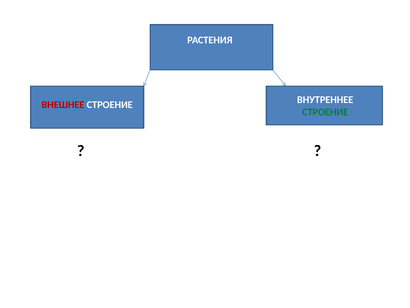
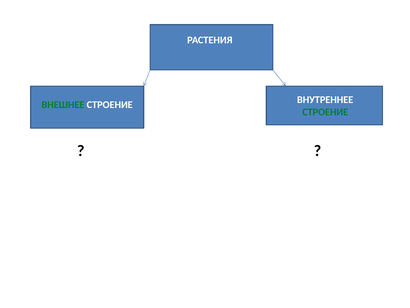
ВНЕШНЕЕ colour: red -> green
